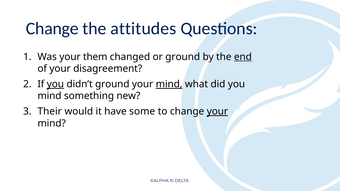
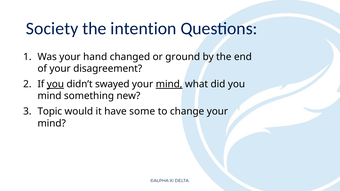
Change at (52, 29): Change -> Society
attitudes: attitudes -> intention
them: them -> hand
end underline: present -> none
didn’t ground: ground -> swayed
Their: Their -> Topic
your at (217, 112) underline: present -> none
